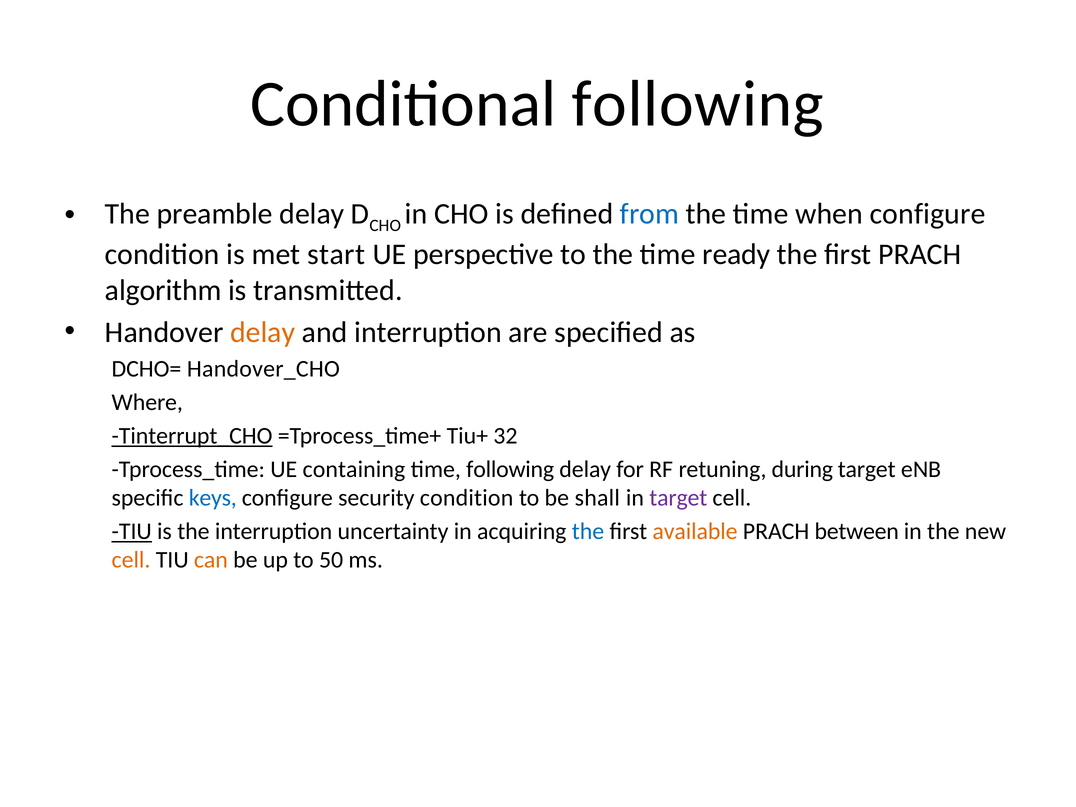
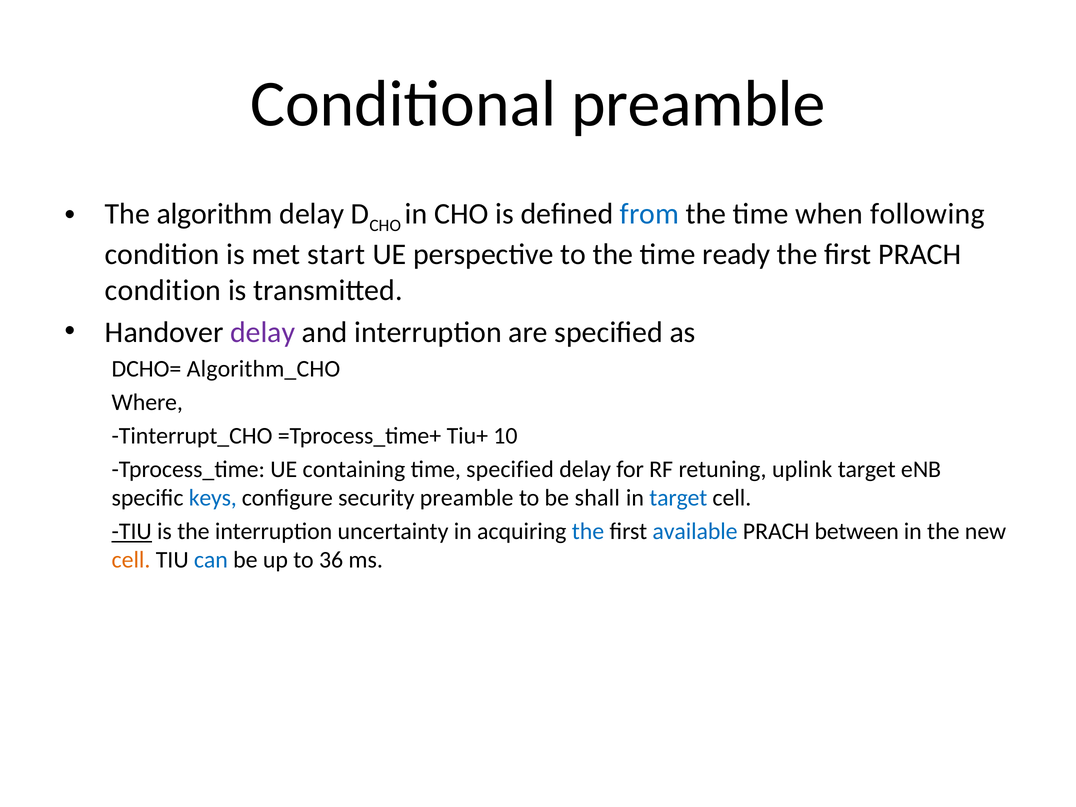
Conditional following: following -> preamble
preamble: preamble -> algorithm
when configure: configure -> following
algorithm at (163, 290): algorithm -> condition
delay at (263, 332) colour: orange -> purple
Handover_CHO: Handover_CHO -> Algorithm_CHO
Tinterrupt_CHO underline: present -> none
32: 32 -> 10
time following: following -> specified
during: during -> uplink
security condition: condition -> preamble
target at (678, 498) colour: purple -> blue
available colour: orange -> blue
can colour: orange -> blue
50: 50 -> 36
